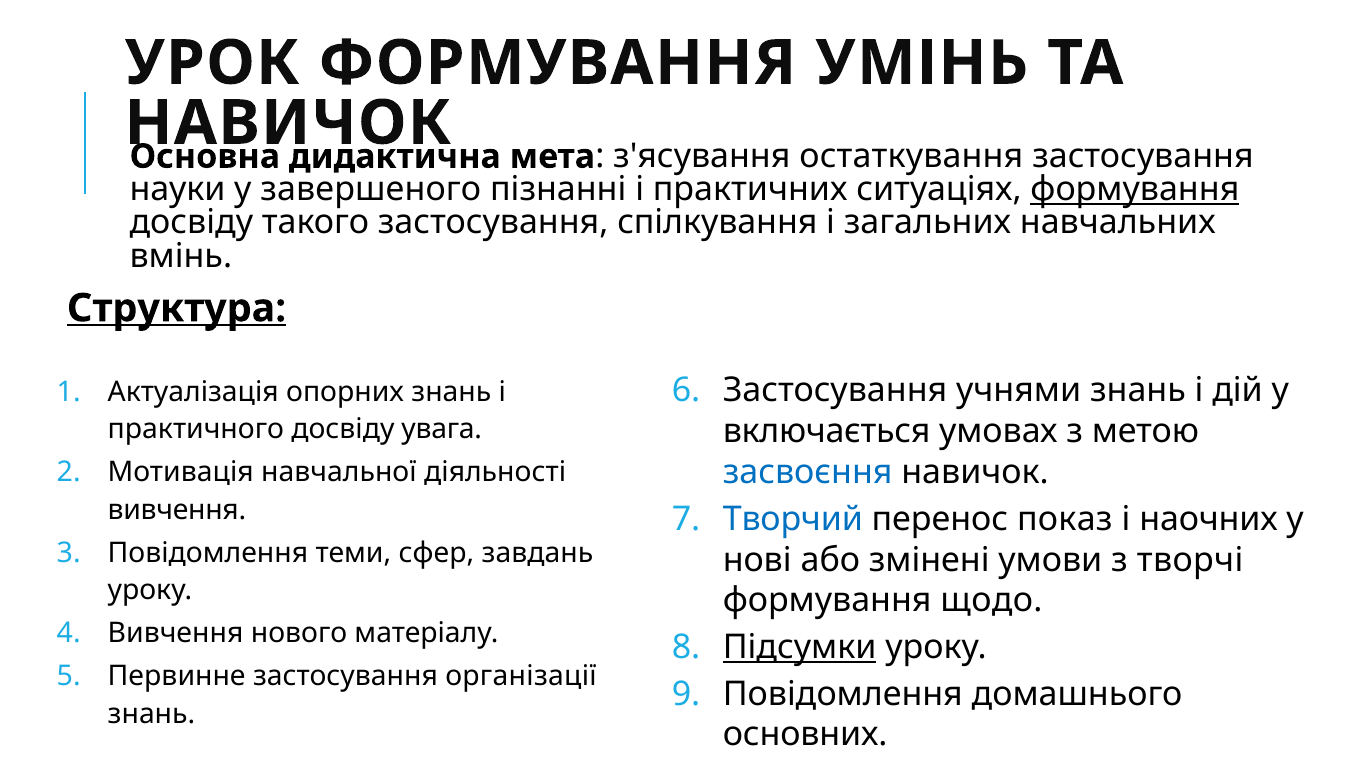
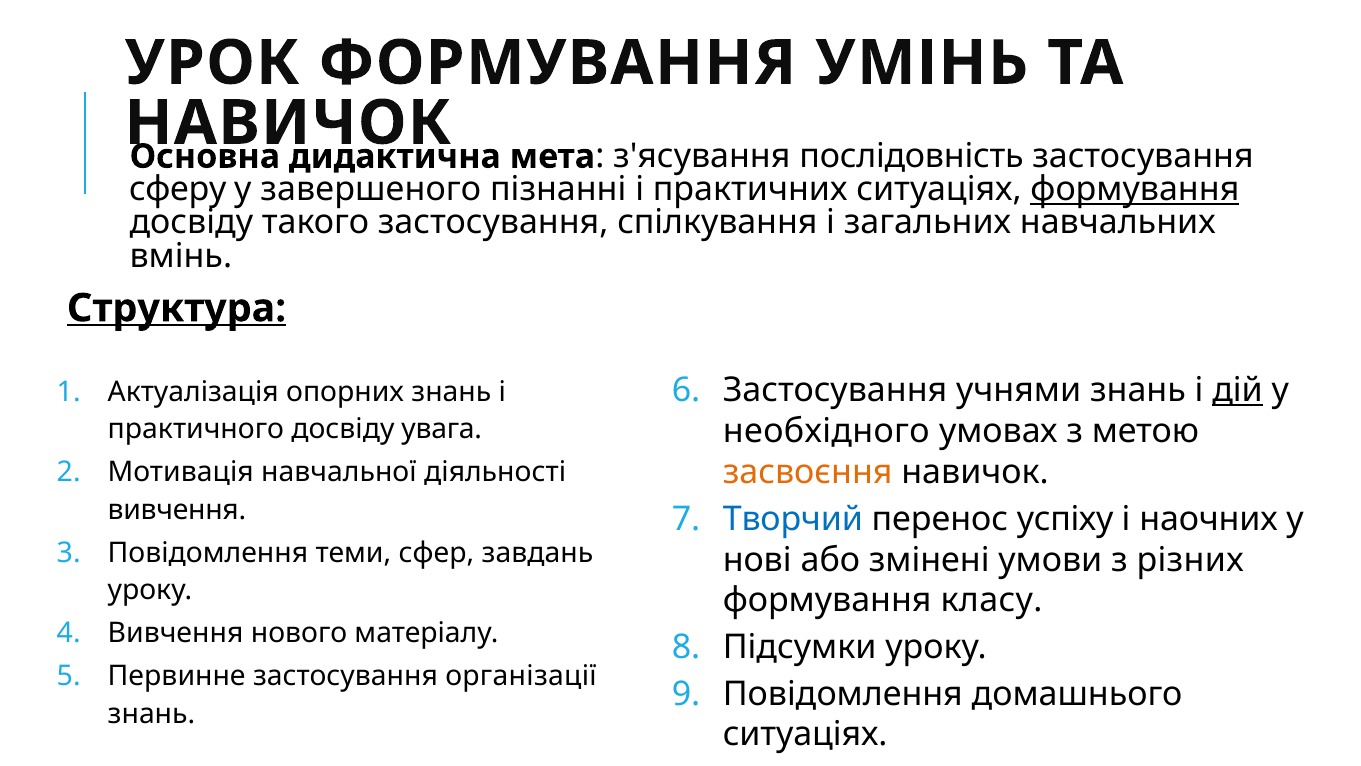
остаткування: остаткування -> послідовність
науки: науки -> сферу
дій underline: none -> present
включається: включається -> необхідного
засвоєння colour: blue -> orange
показ: показ -> успіху
творчі: творчі -> різних
щодо: щодо -> класу
Підсумки underline: present -> none
основних at (805, 734): основних -> ситуаціях
